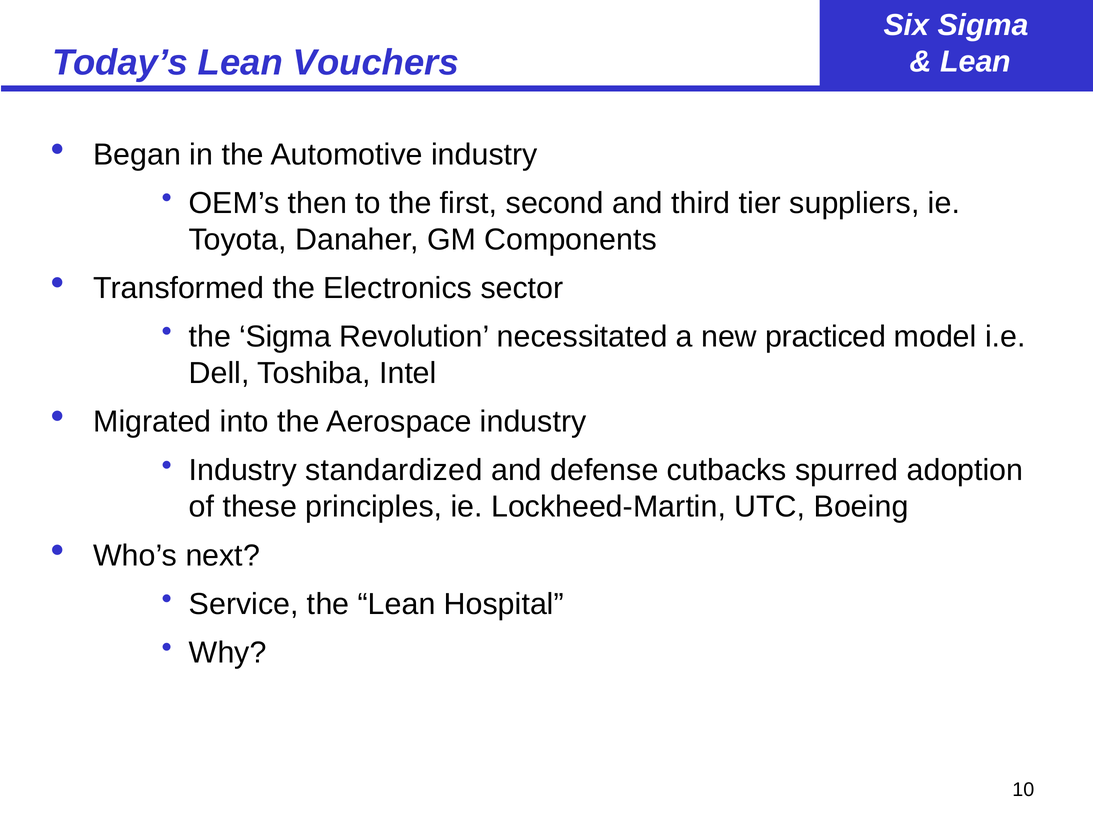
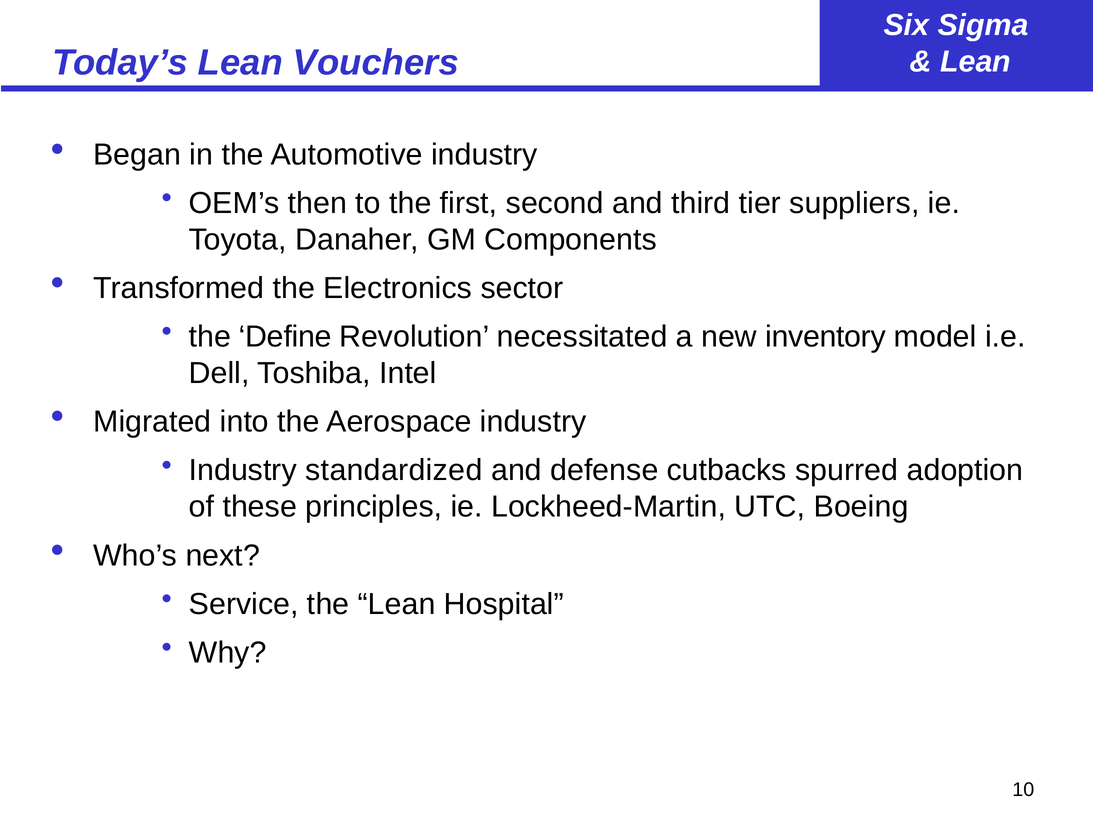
the Sigma: Sigma -> Define
practiced: practiced -> inventory
